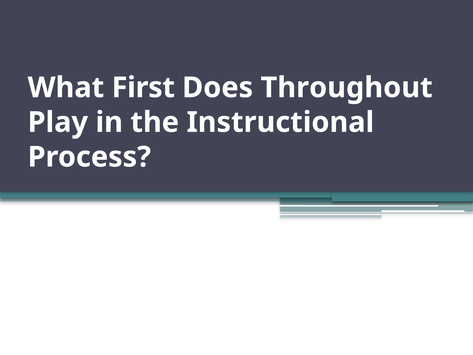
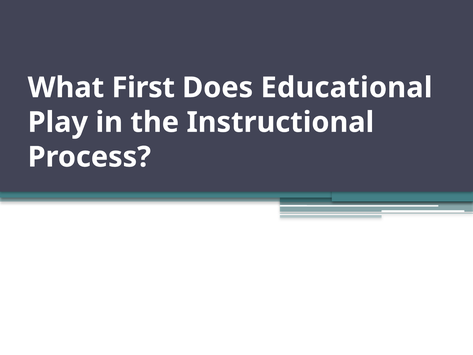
Throughout: Throughout -> Educational
